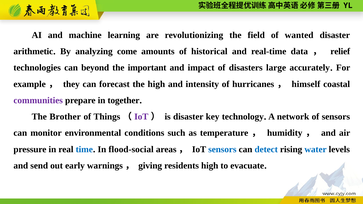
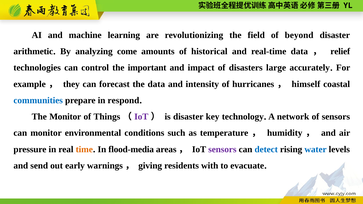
wanted: wanted -> beyond
beyond: beyond -> control
the high: high -> data
communities colour: purple -> blue
together: together -> respond
The Brother: Brother -> Monitor
time colour: blue -> orange
flood-social: flood-social -> flood-media
sensors at (222, 149) colour: blue -> purple
residents high: high -> with
